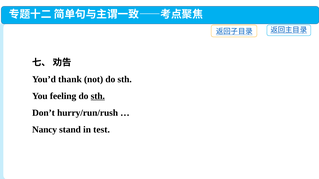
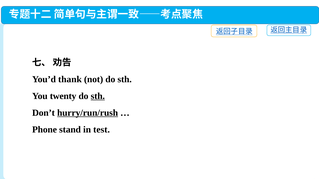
feeling: feeling -> twenty
hurry/run/rush underline: none -> present
Nancy: Nancy -> Phone
